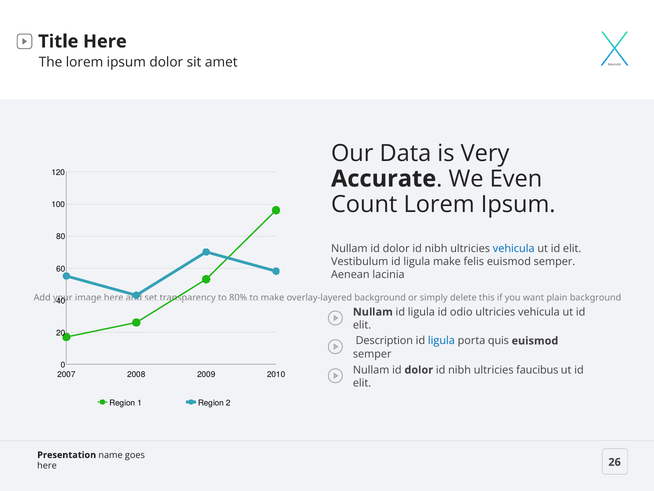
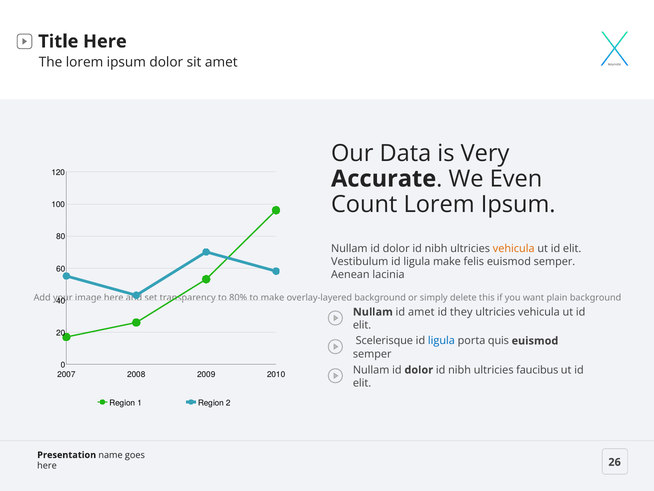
vehicula at (514, 248) colour: blue -> orange
Nullam id ligula: ligula -> amet
odio: odio -> they
Description: Description -> Scelerisque
